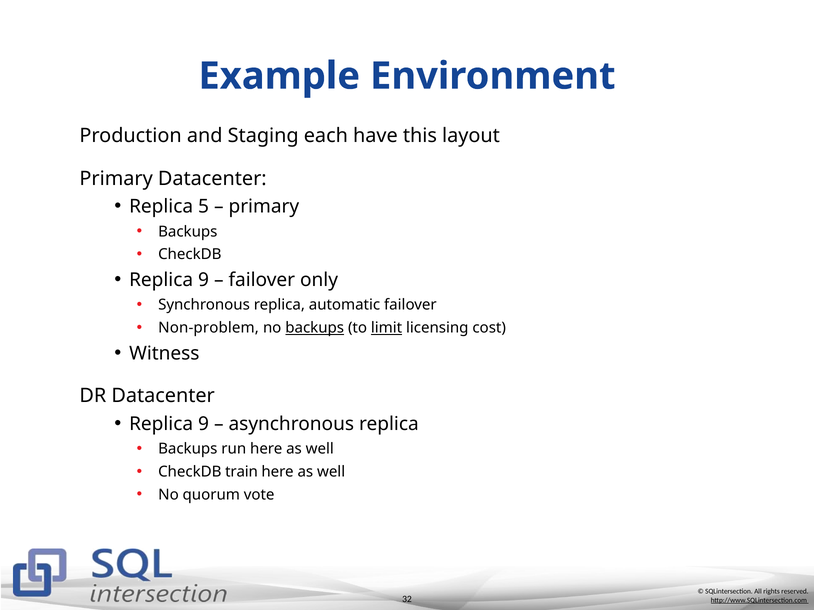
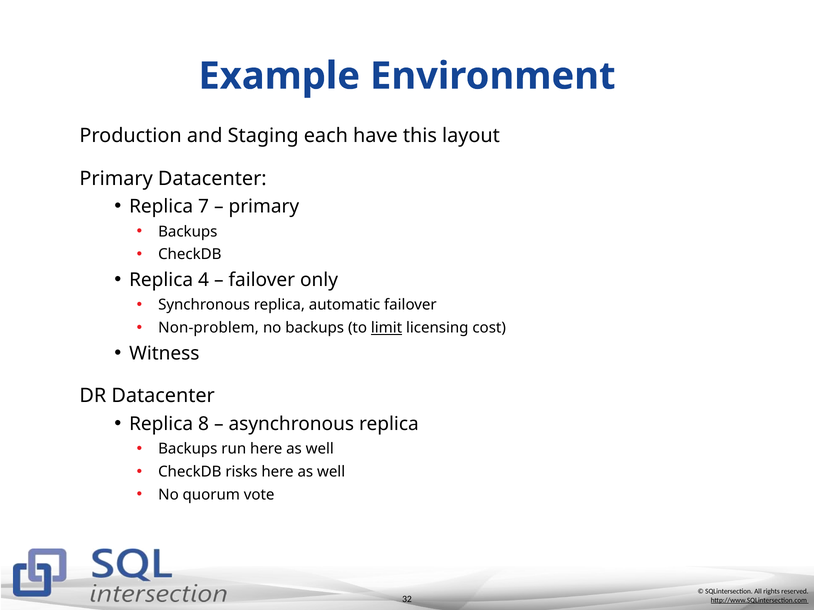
5: 5 -> 7
9 at (204, 280): 9 -> 4
backups at (315, 328) underline: present -> none
9 at (204, 424): 9 -> 8
train: train -> risks
